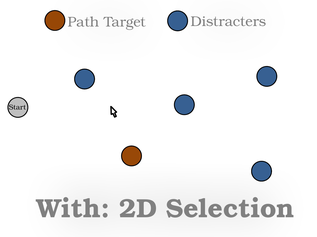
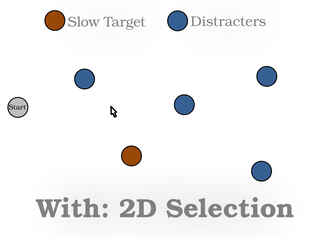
Path: Path -> Slow
